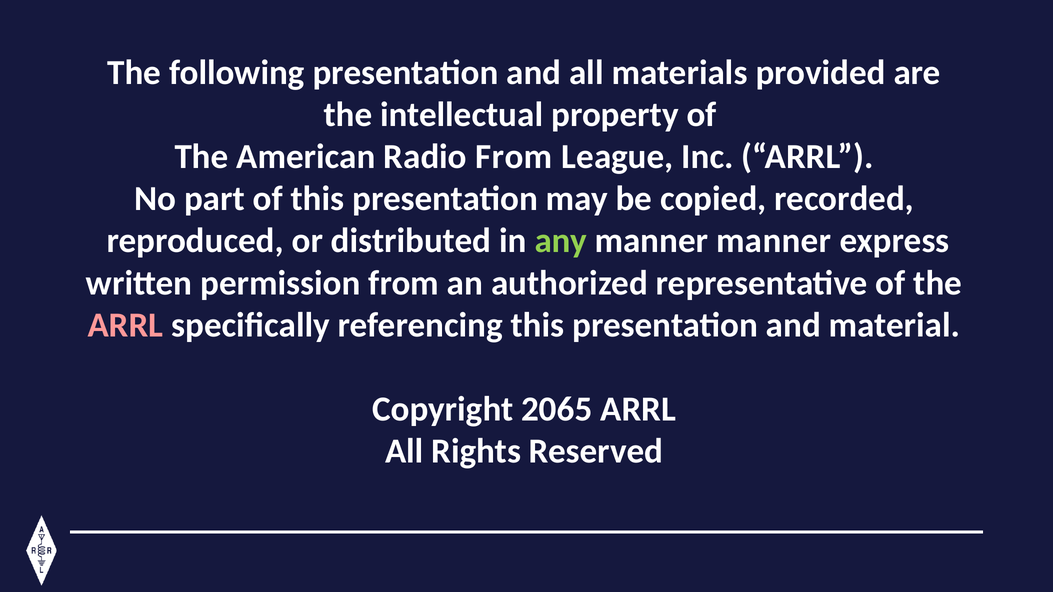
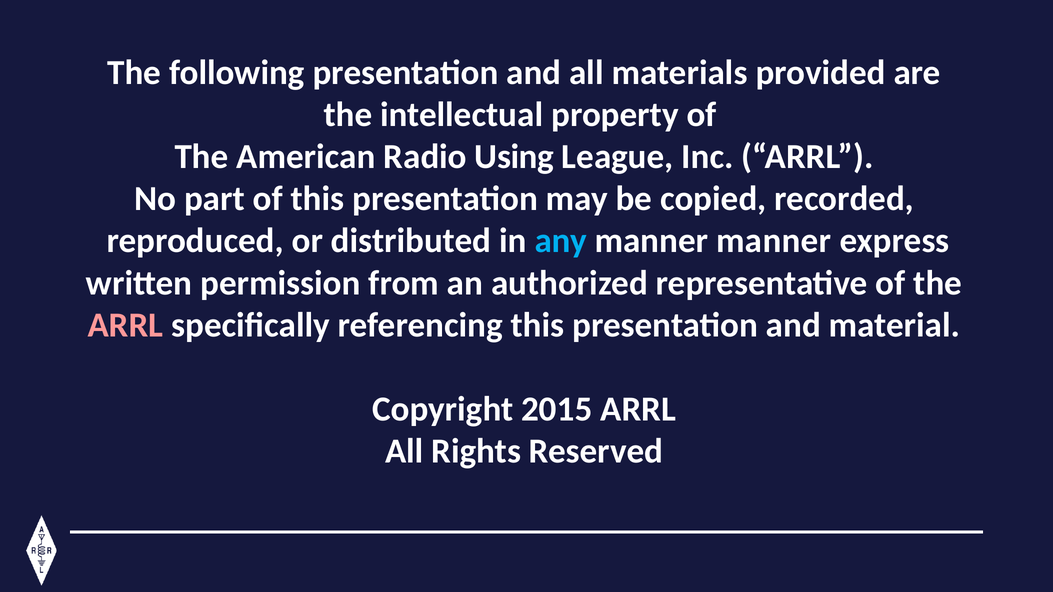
Radio From: From -> Using
any colour: light green -> light blue
2065: 2065 -> 2015
